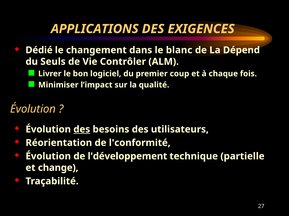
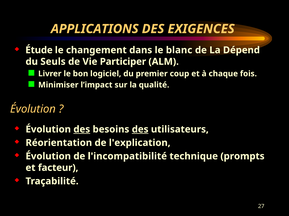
Dédié: Dédié -> Étude
Contrôler: Contrôler -> Participer
des at (140, 130) underline: none -> present
l'conformité: l'conformité -> l'explication
l'développement: l'développement -> l'incompatibilité
partielle: partielle -> prompts
change: change -> facteur
